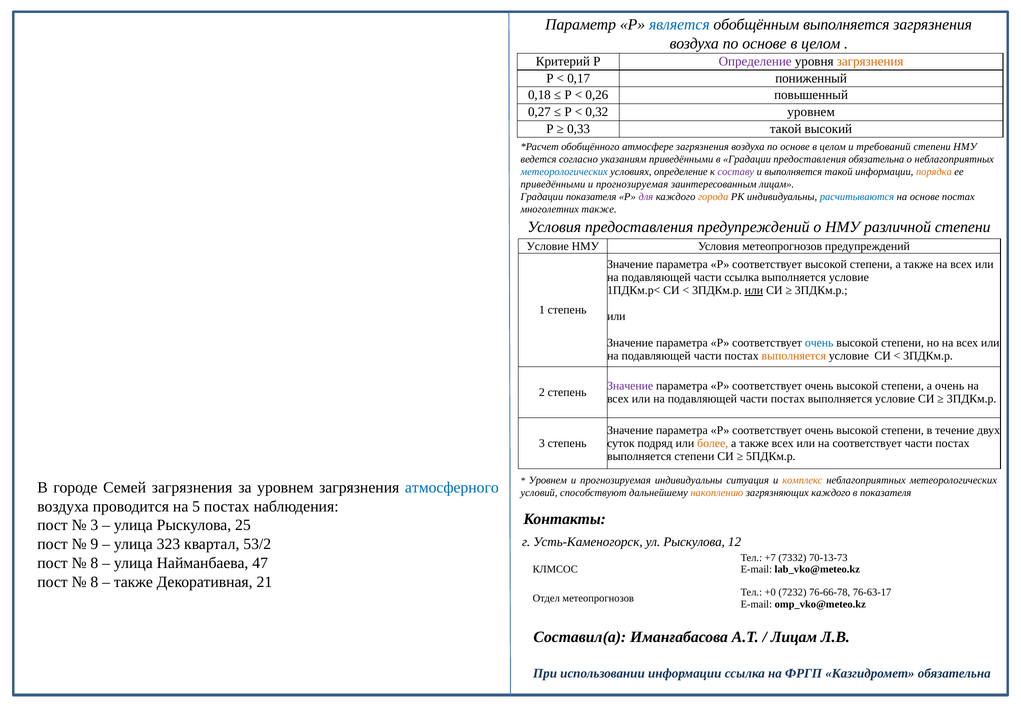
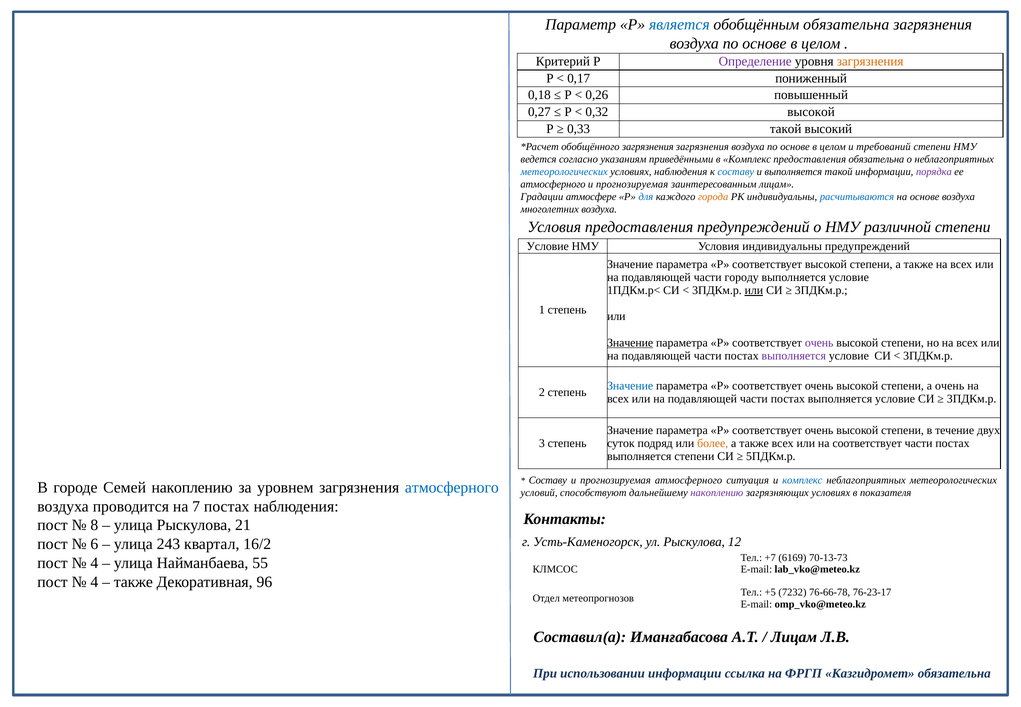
обобщённым выполняется: выполняется -> обязательна
0,32 уровнем: уровнем -> высокой
обобщённого атмосфере: атмосфере -> загрязнения
в Градации: Градации -> Комплекс
условиях определение: определение -> наблюдения
составу at (736, 172) colour: purple -> blue
порядка colour: orange -> purple
приведёнными at (553, 184): приведёнными -> атмосферного
Градации показателя: показателя -> атмосфере
для colour: purple -> blue
основе постах: постах -> воздуха
многолетних также: также -> воздуха
Условия метеопрогнозов: метеопрогнозов -> индивидуальны
части ссылка: ссылка -> городу
Значение at (630, 343) underline: none -> present
очень at (819, 343) colour: blue -> purple
выполняется at (794, 356) colour: orange -> purple
Значение at (630, 386) colour: purple -> blue
Уровнем at (548, 480): Уровнем -> Составу
прогнозируемая индивидуальны: индивидуальны -> атмосферного
комплекс at (802, 480) colour: orange -> blue
Семей загрязнения: загрязнения -> накоплению
накоплению at (717, 493) colour: orange -> purple
загрязняющих каждого: каждого -> условиях
5: 5 -> 7
3 at (94, 525): 3 -> 8
25: 25 -> 21
9: 9 -> 6
323: 323 -> 243
53/2: 53/2 -> 16/2
7332: 7332 -> 6169
8 at (94, 563): 8 -> 4
47: 47 -> 55
8 at (94, 582): 8 -> 4
21: 21 -> 96
+0: +0 -> +5
76-63-17: 76-63-17 -> 76-23-17
